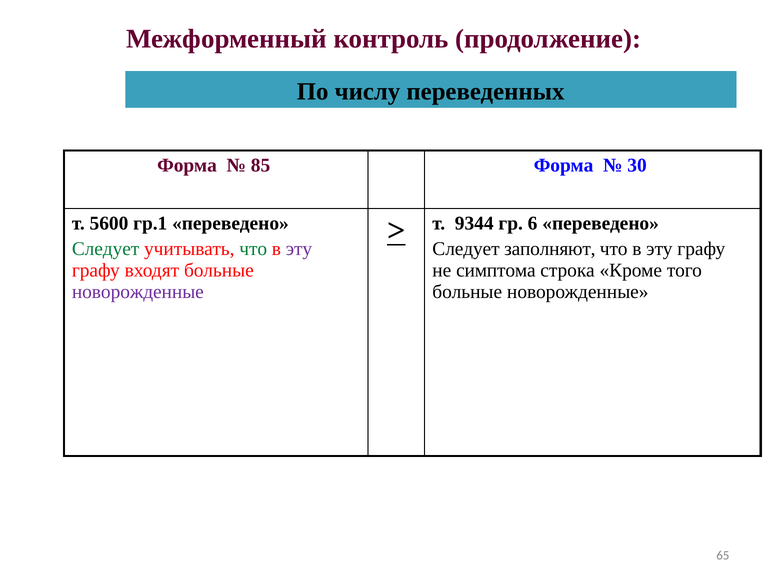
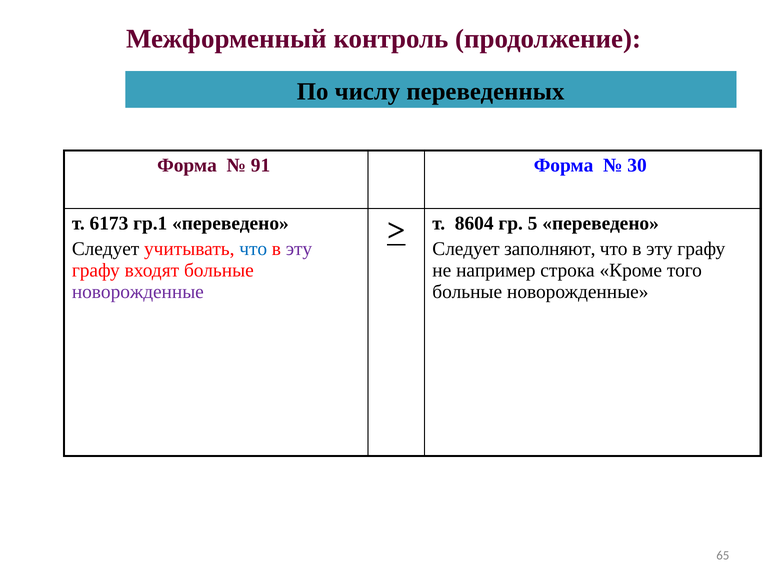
85: 85 -> 91
5600: 5600 -> 6173
9344: 9344 -> 8604
6: 6 -> 5
Следует at (106, 249) colour: green -> black
что at (253, 249) colour: green -> blue
симптома: симптома -> например
